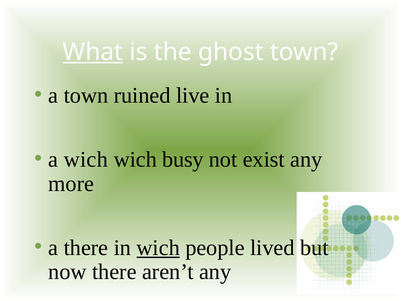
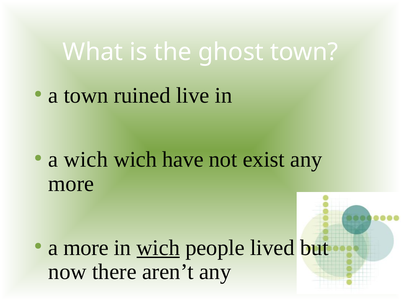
What underline: present -> none
busy: busy -> have
a there: there -> more
